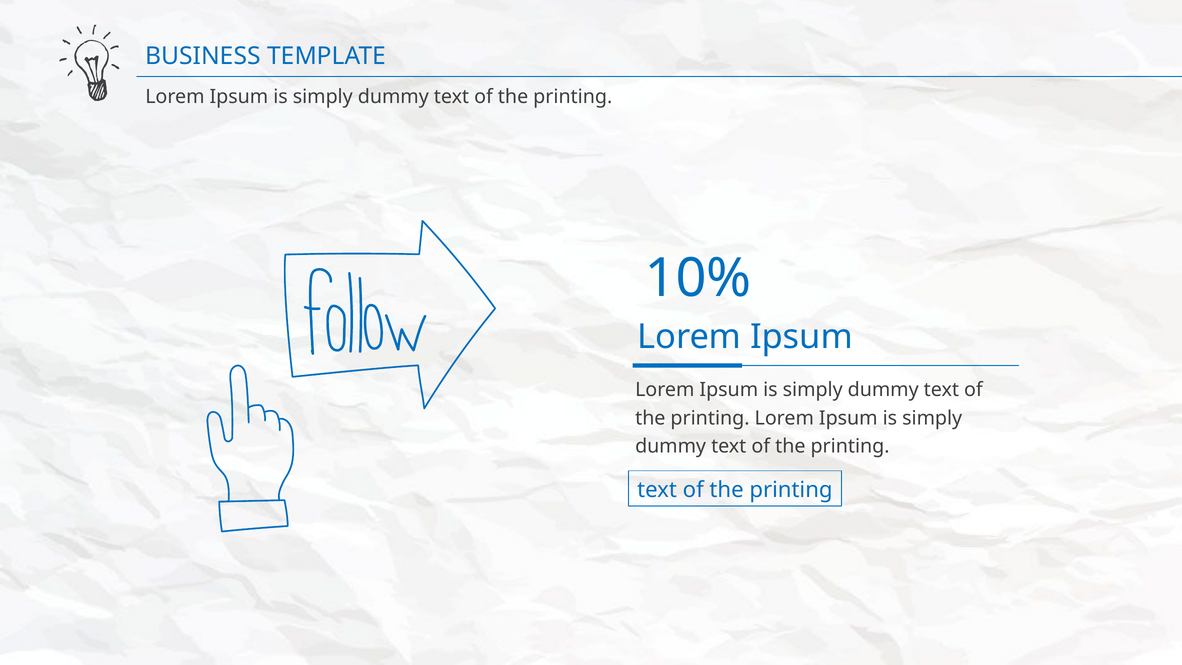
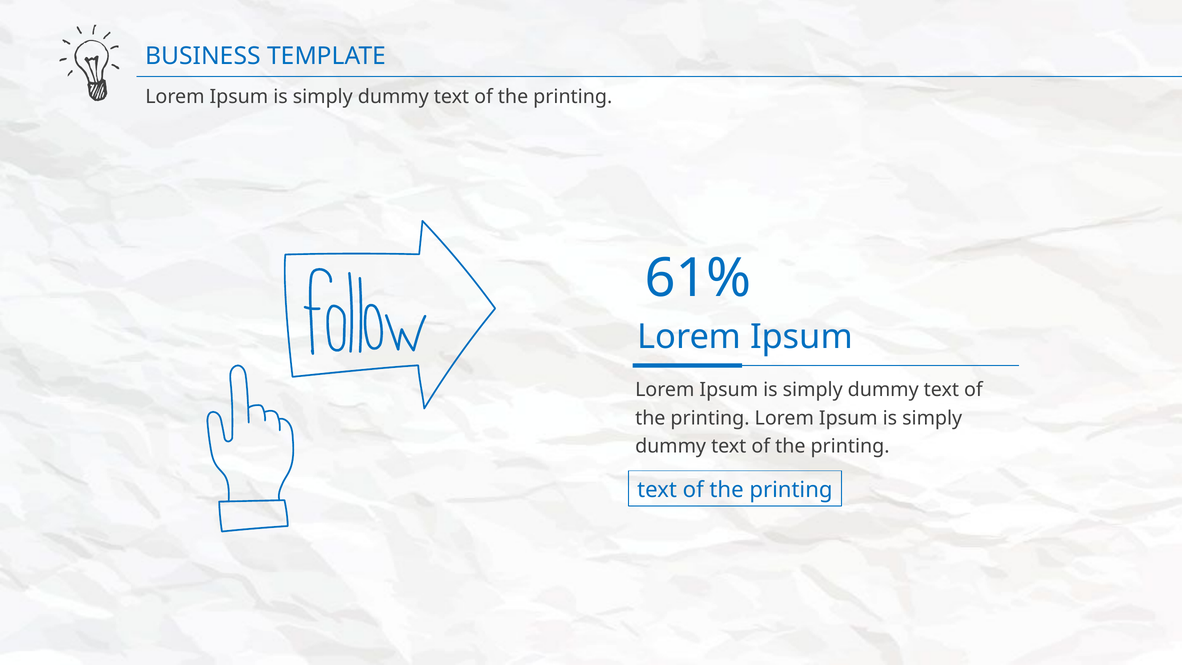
10%: 10% -> 61%
